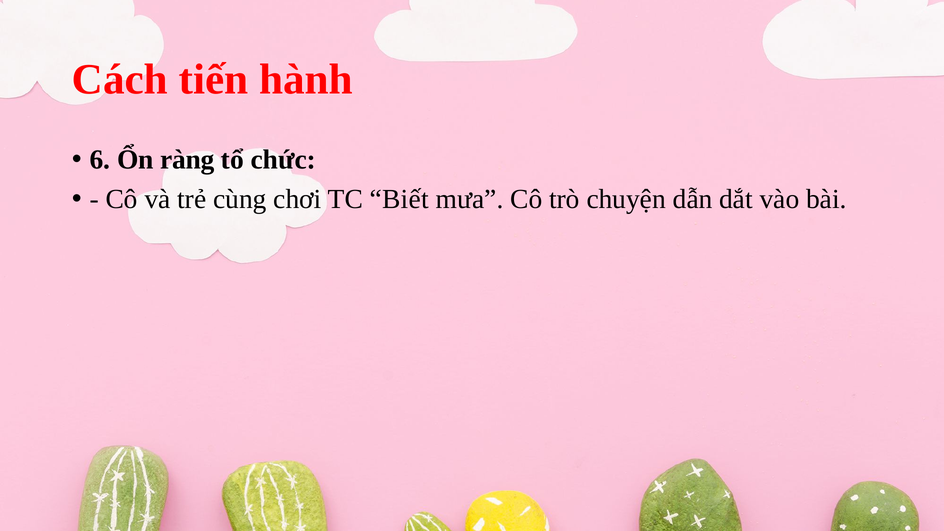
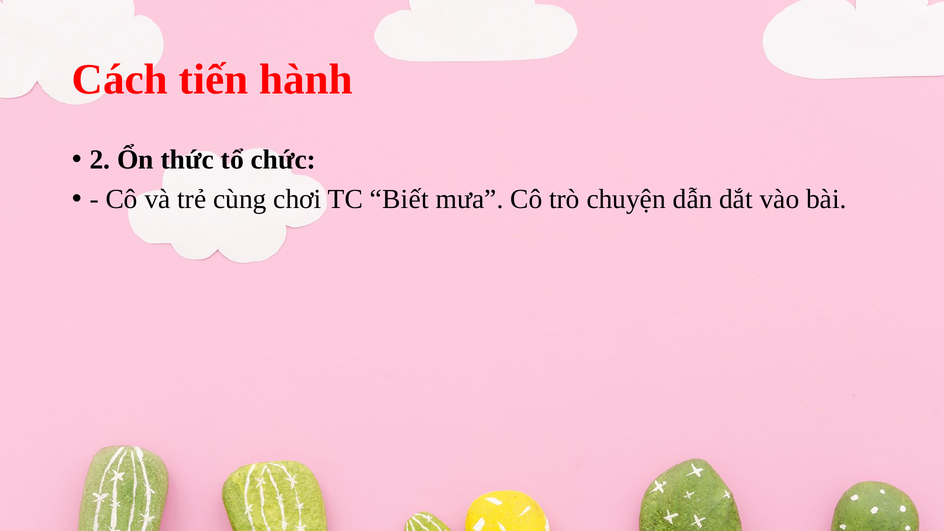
6: 6 -> 2
ràng: ràng -> thức
